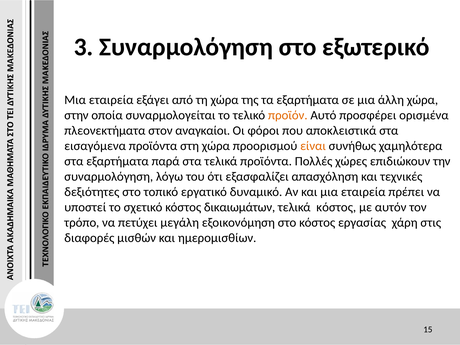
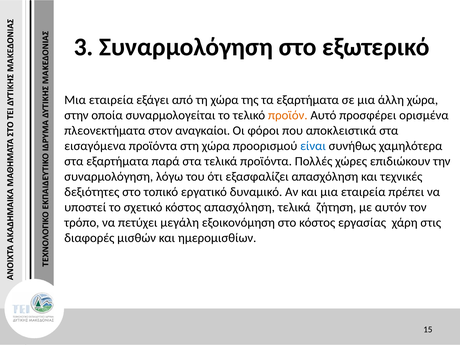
είναι colour: orange -> blue
κόστος δικαιωμάτων: δικαιωμάτων -> απασχόληση
τελικά κόστος: κόστος -> ζήτηση
